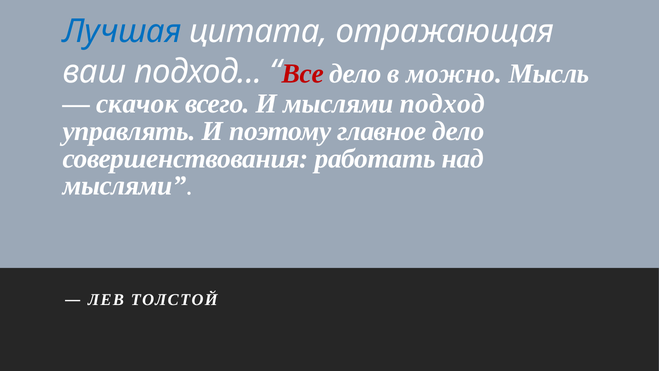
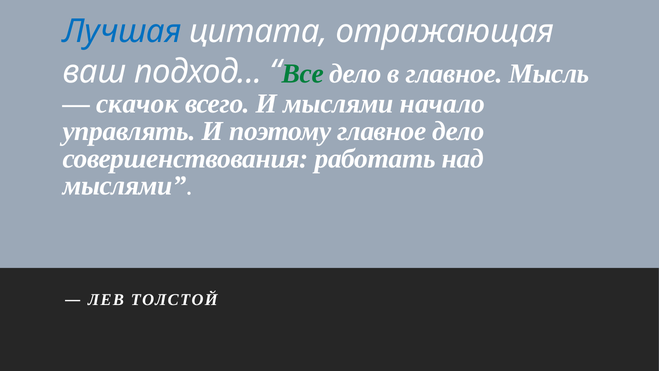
Все colour: red -> green
в можно: можно -> главное
мыслями подход: подход -> начало
